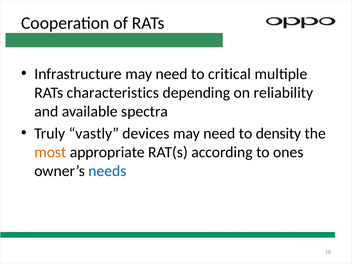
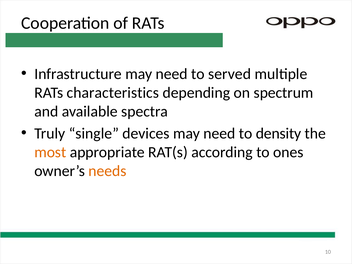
critical: critical -> served
reliability: reliability -> spectrum
vastly: vastly -> single
needs colour: blue -> orange
